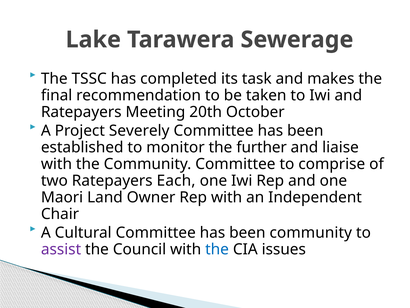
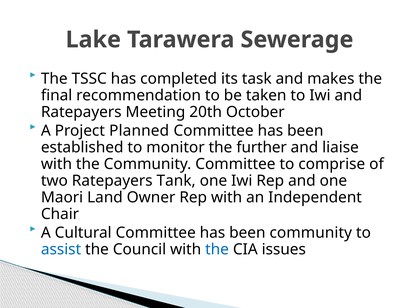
Severely: Severely -> Planned
Each: Each -> Tank
assist colour: purple -> blue
